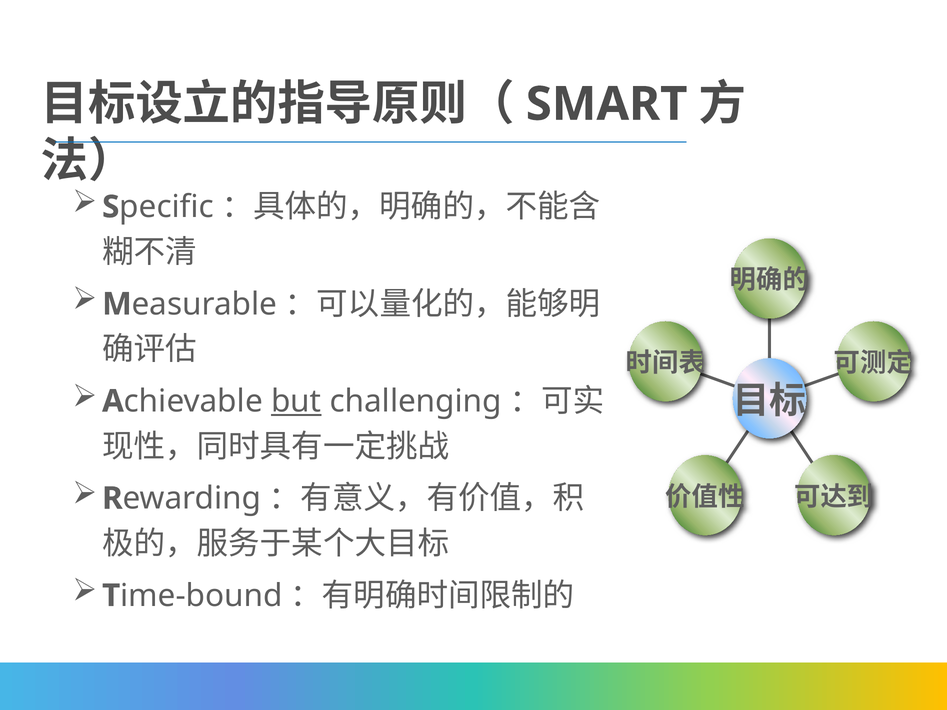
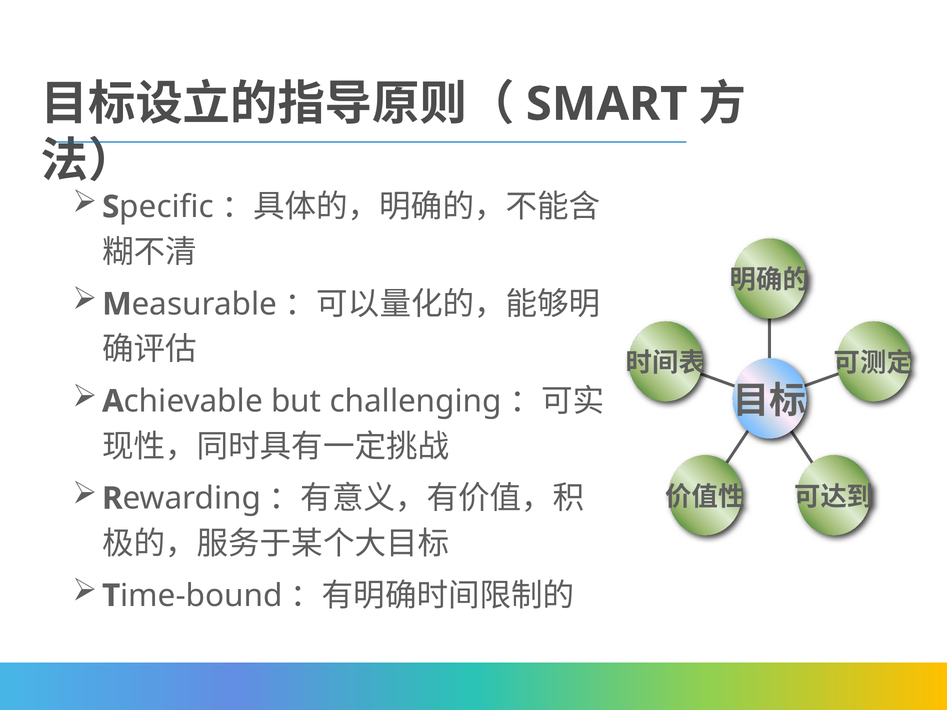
but underline: present -> none
